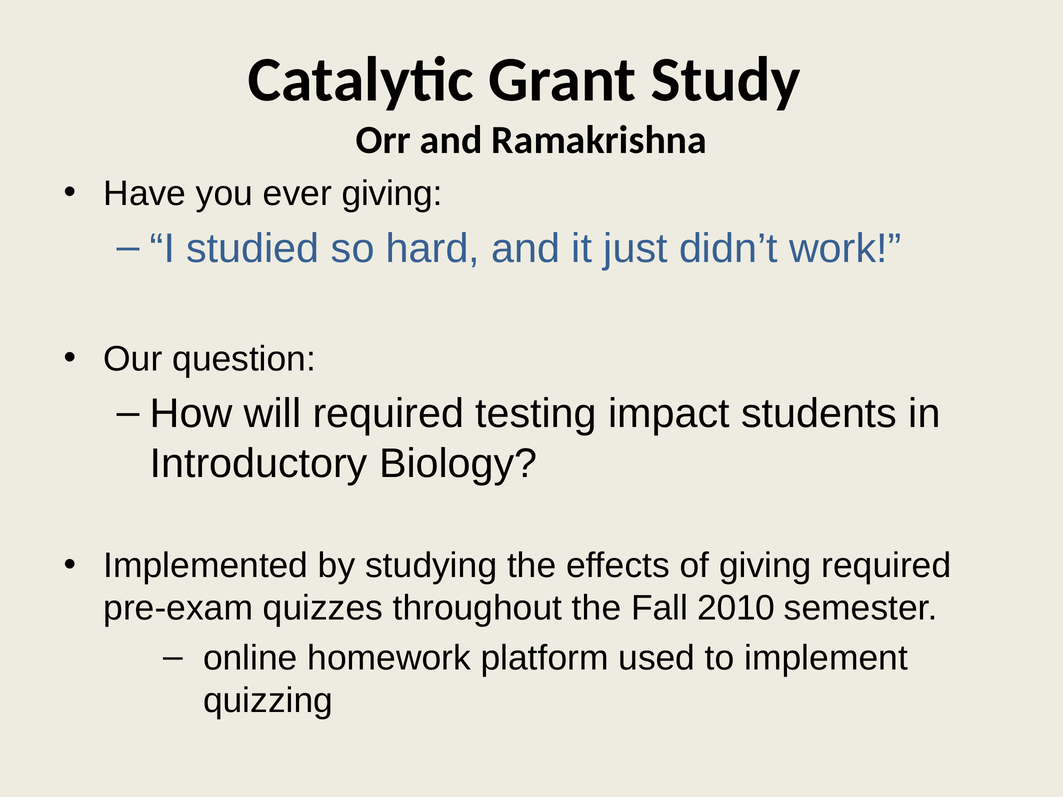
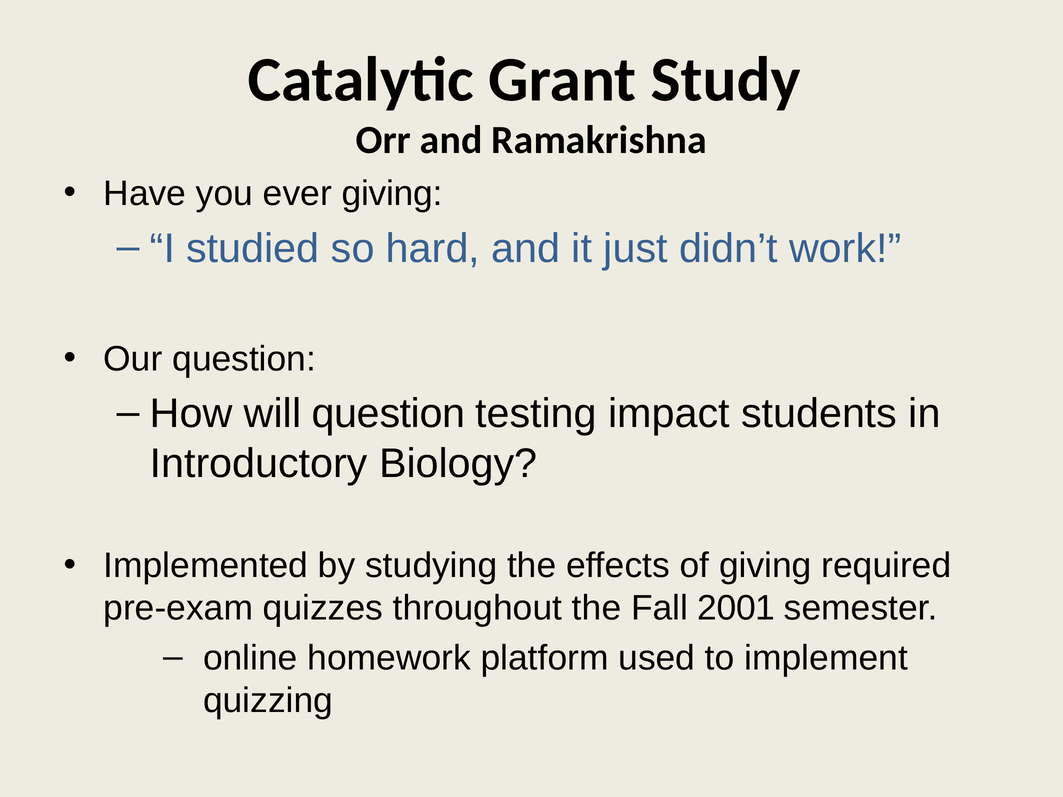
will required: required -> question
2010: 2010 -> 2001
